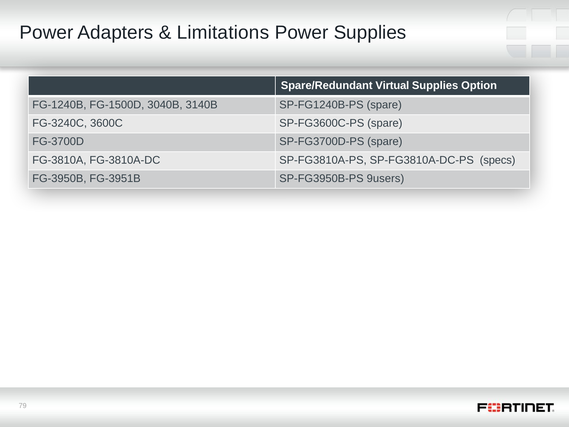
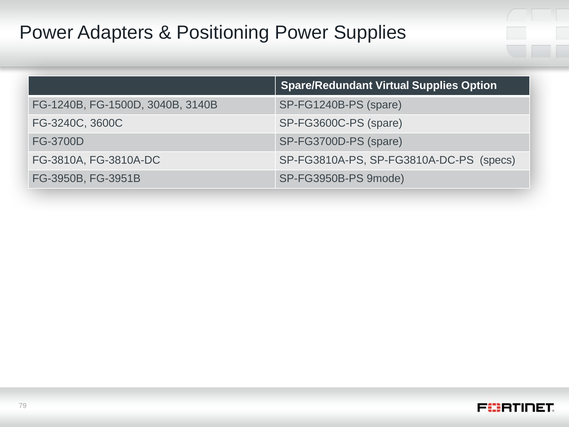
Limitations: Limitations -> Positioning
9users: 9users -> 9mode
